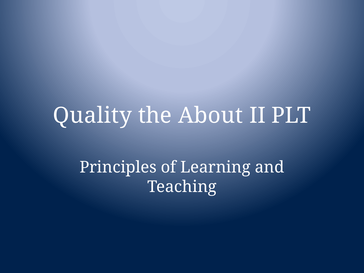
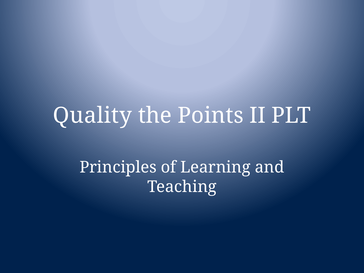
About: About -> Points
